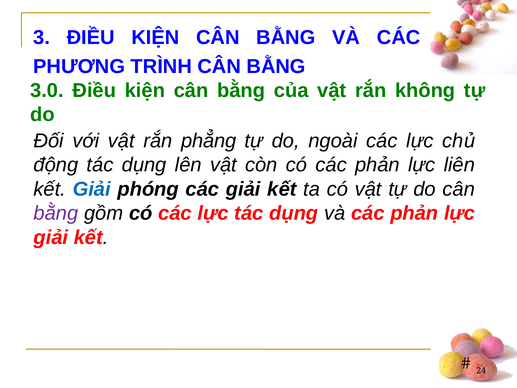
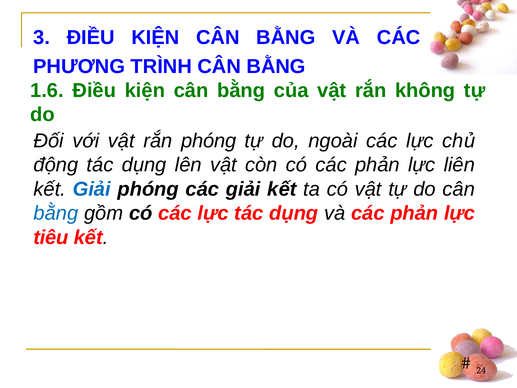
3.0: 3.0 -> 1.6
rắn phẳng: phẳng -> phóng
bằng colour: purple -> blue
giải at (51, 237): giải -> tiêu
